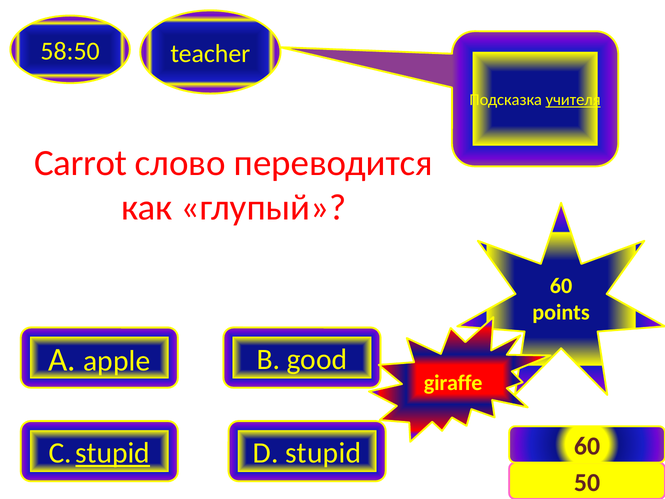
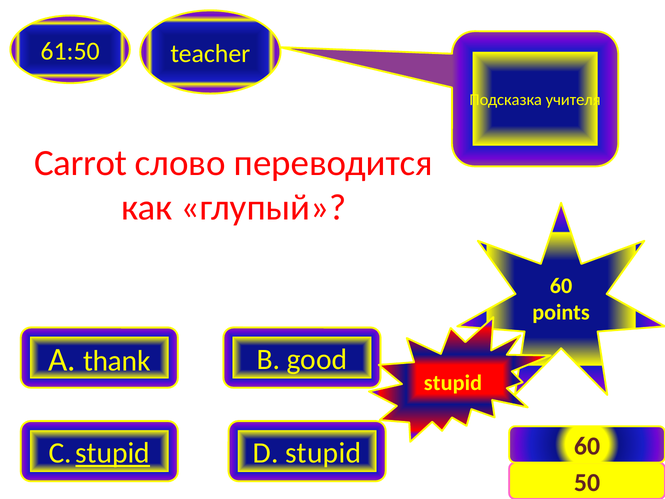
58:50: 58:50 -> 61:50
учителя underline: present -> none
apple: apple -> thank
giraffe at (453, 383): giraffe -> stupid
